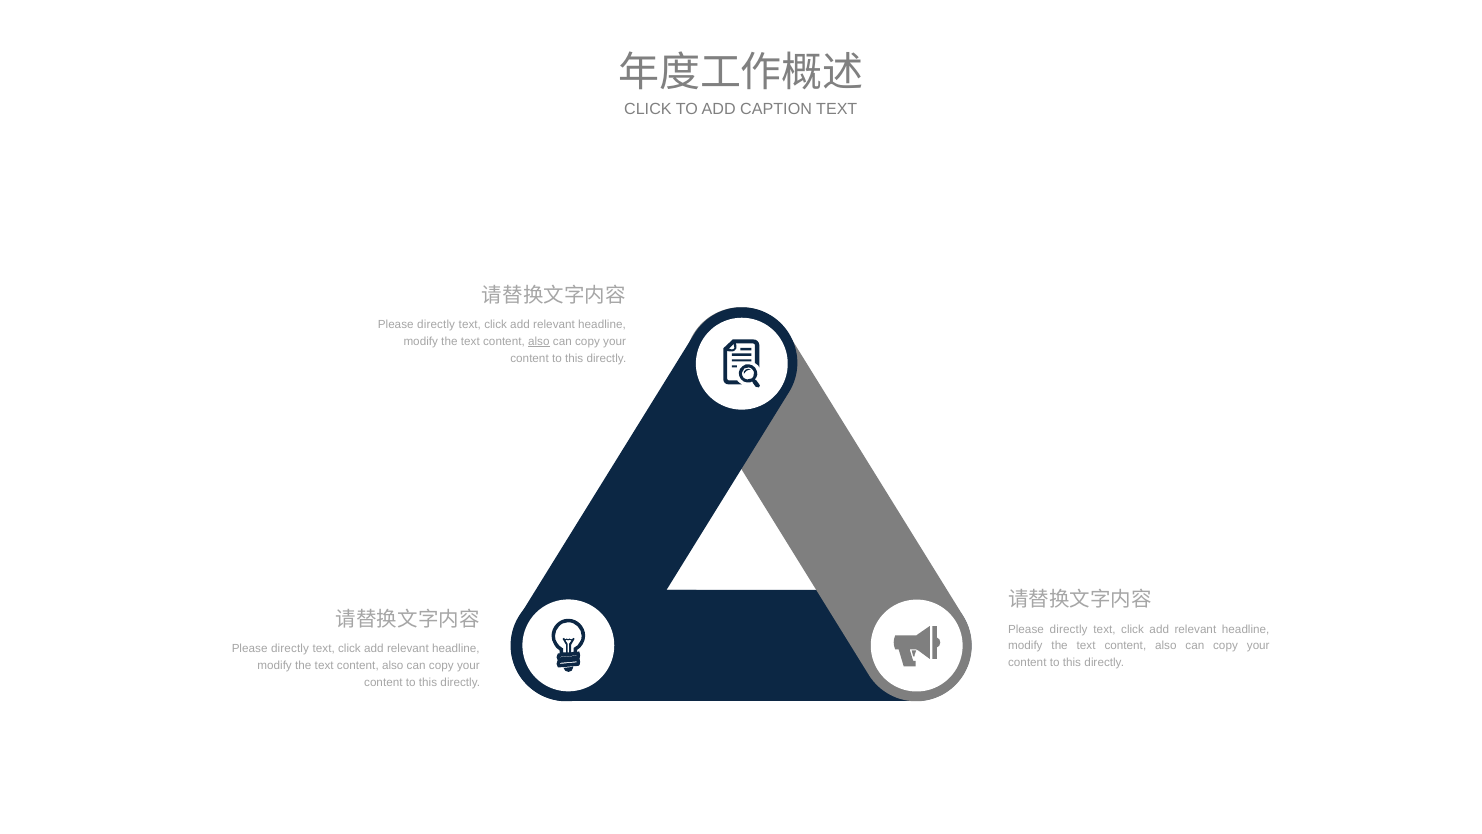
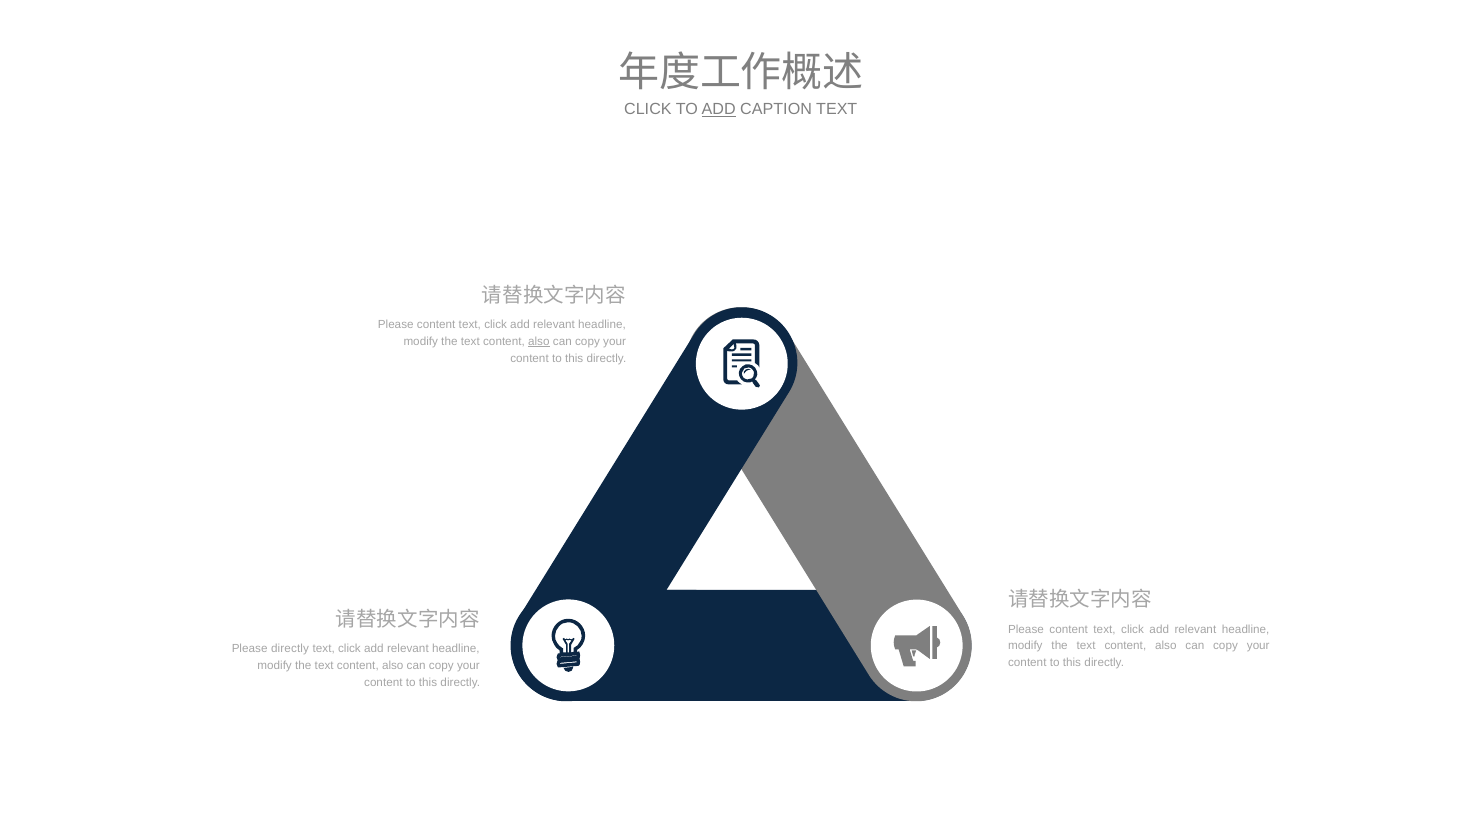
ADD at (719, 109) underline: none -> present
directly at (436, 324): directly -> content
directly at (1069, 629): directly -> content
